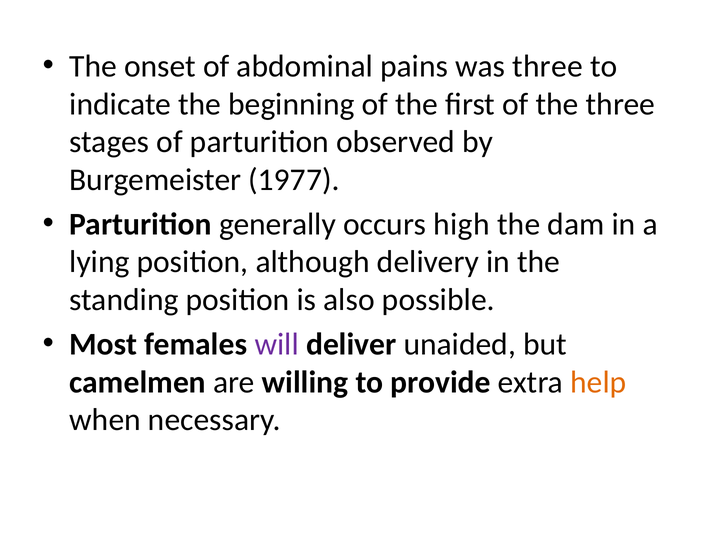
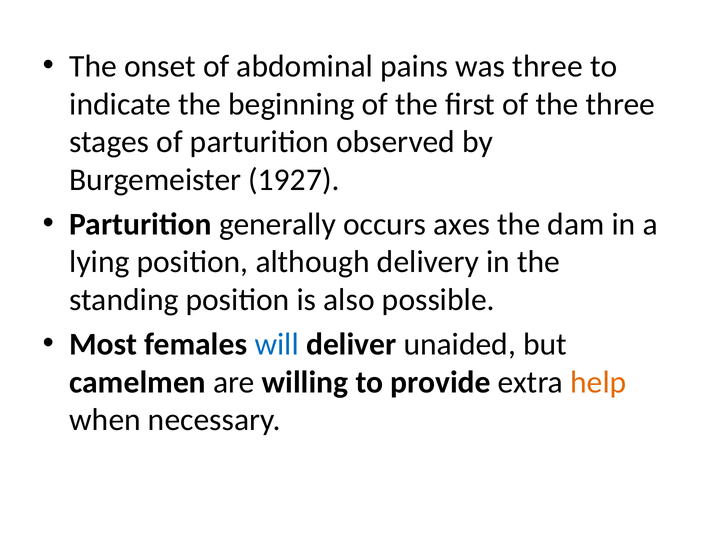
1977: 1977 -> 1927
high: high -> axes
will colour: purple -> blue
